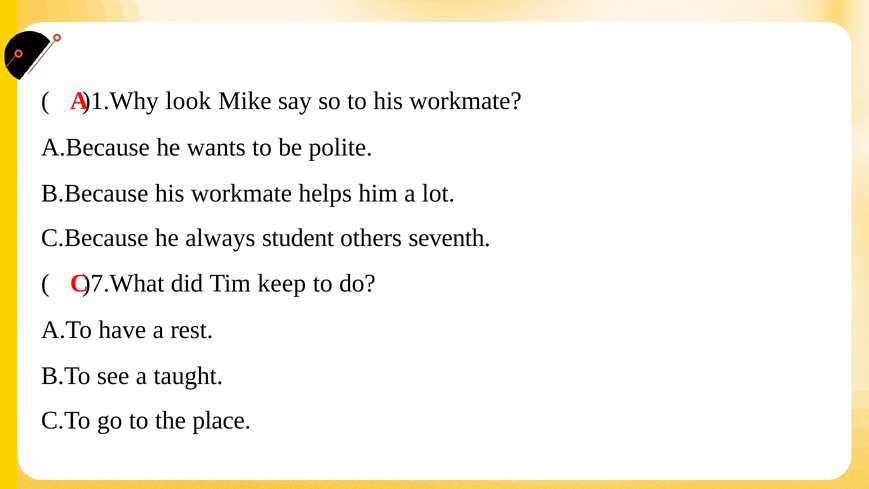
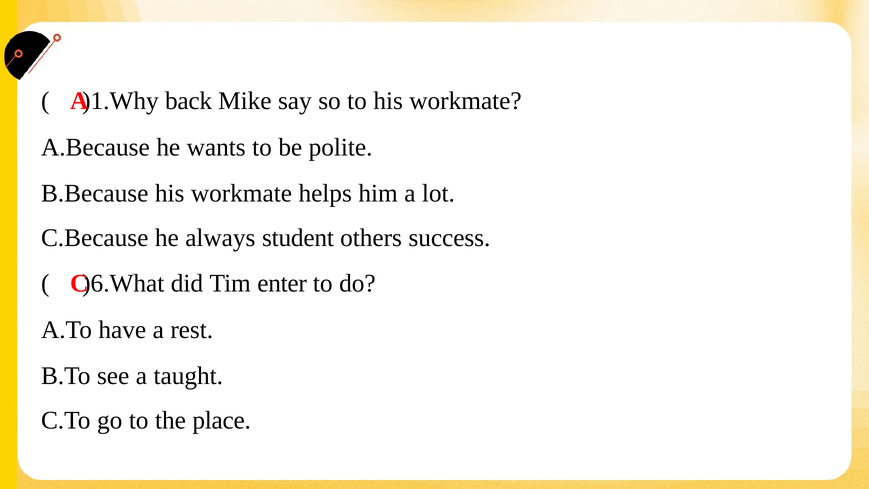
look: look -> back
seventh: seventh -> success
)7.What: )7.What -> )6.What
keep: keep -> enter
